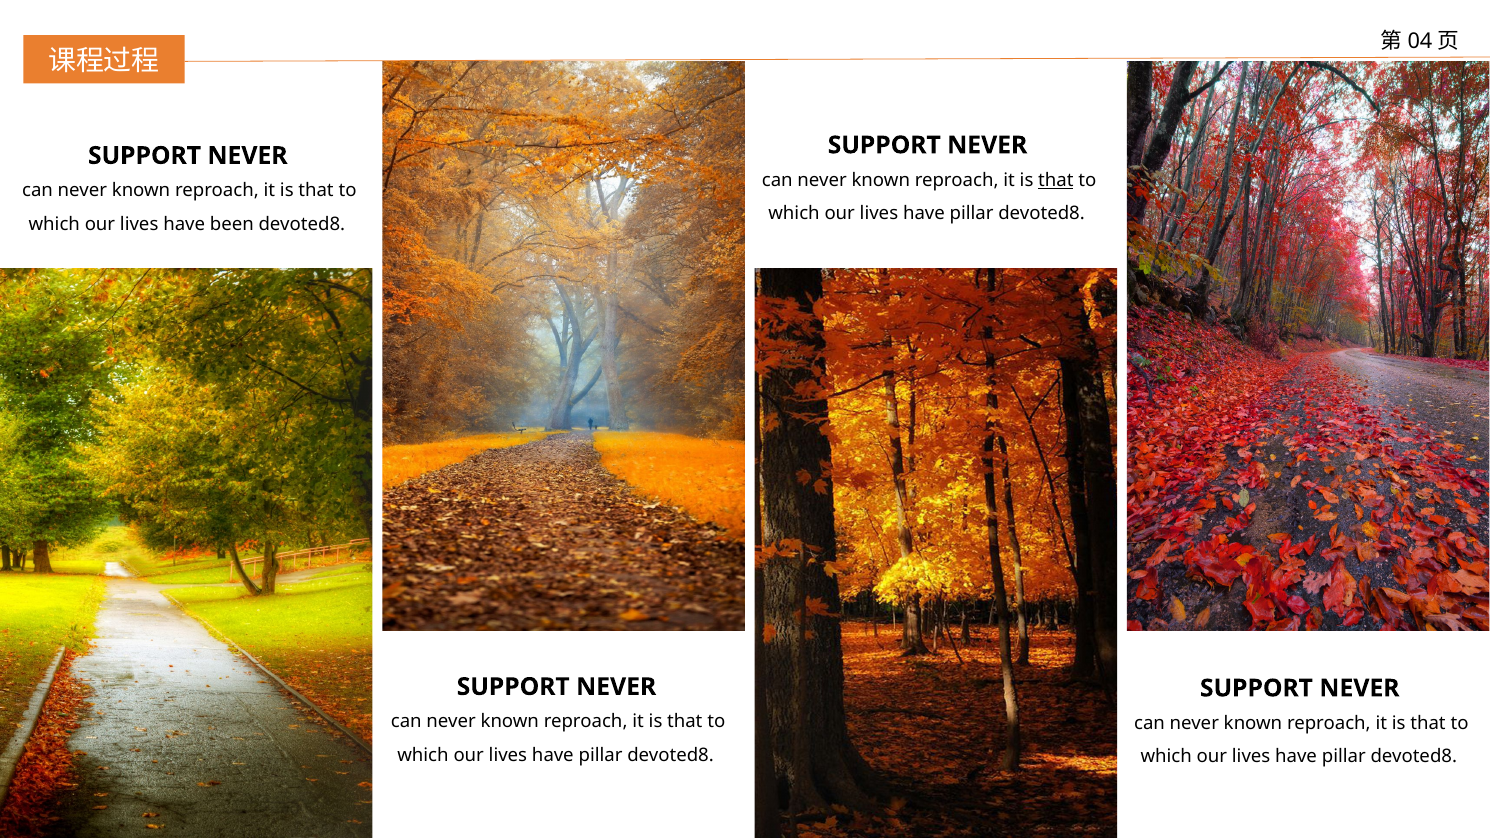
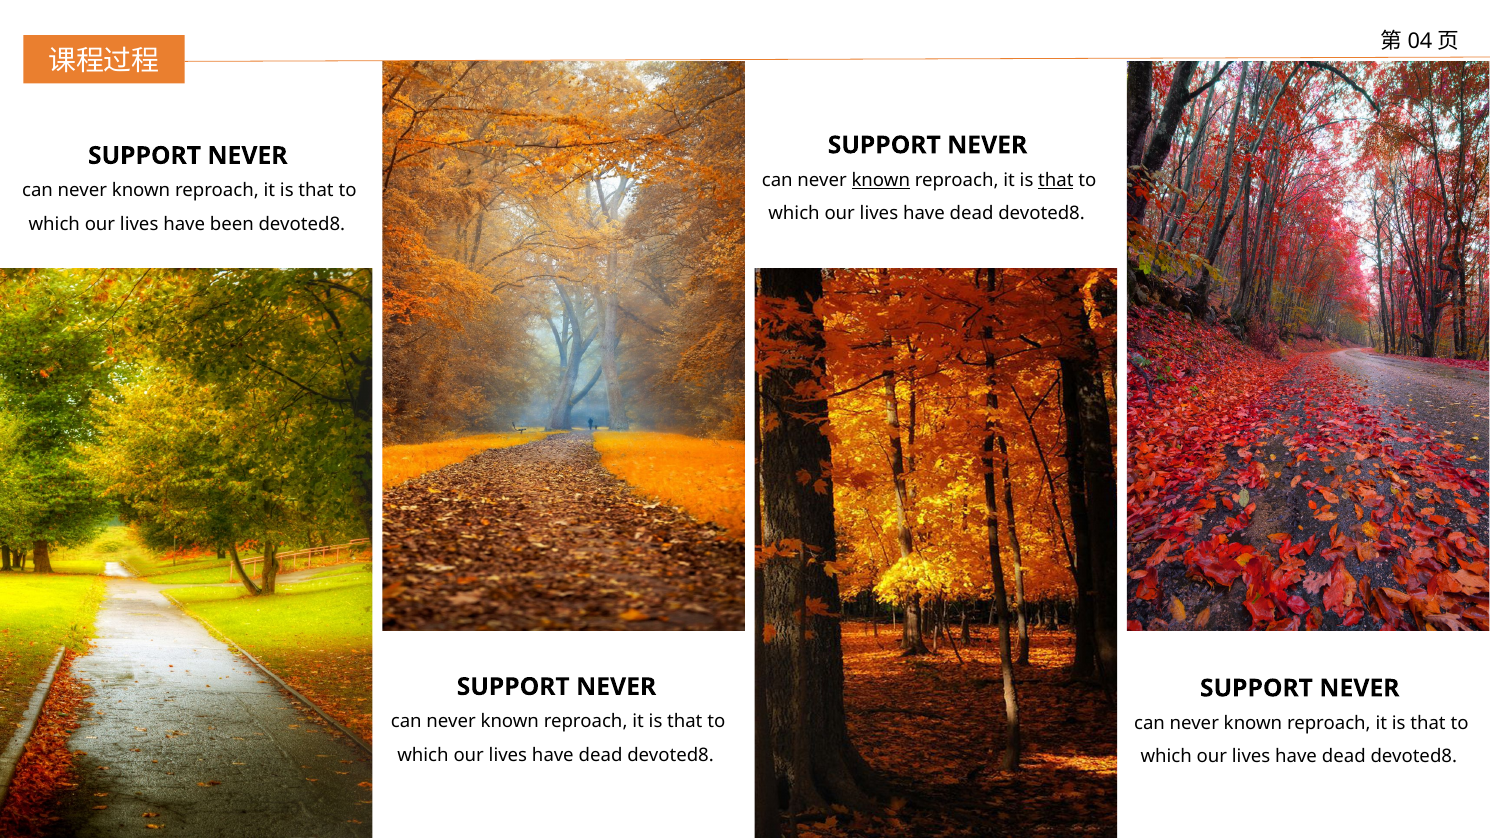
known at (881, 180) underline: none -> present
pillar at (972, 214): pillar -> dead
pillar at (601, 755): pillar -> dead
pillar at (1344, 757): pillar -> dead
